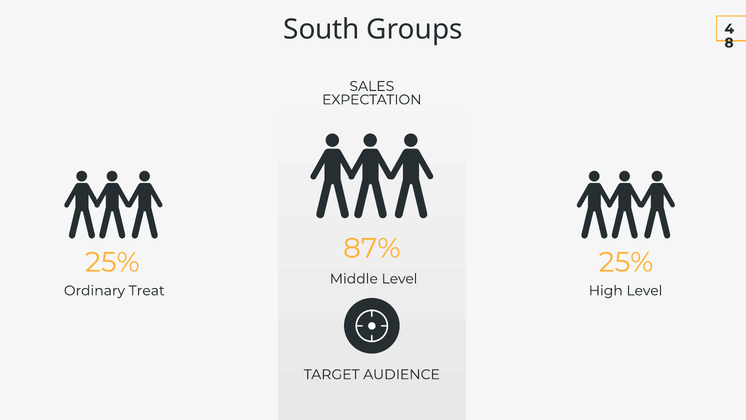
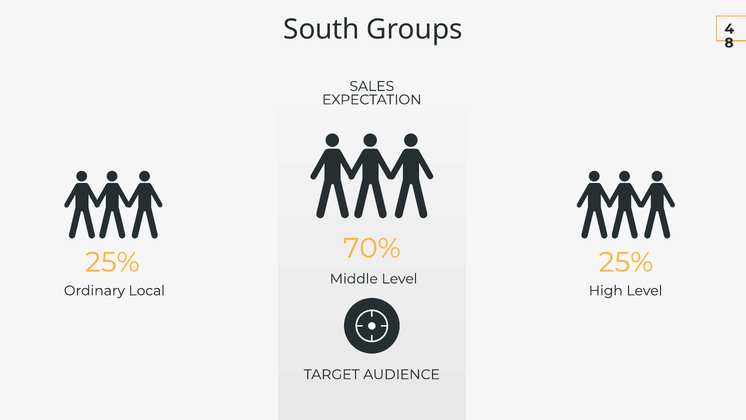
87%: 87% -> 70%
Treat: Treat -> Local
